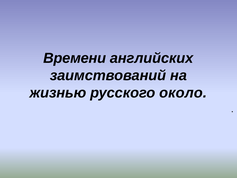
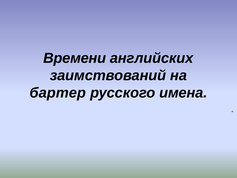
жизнью: жизнью -> бартер
около: около -> имена
